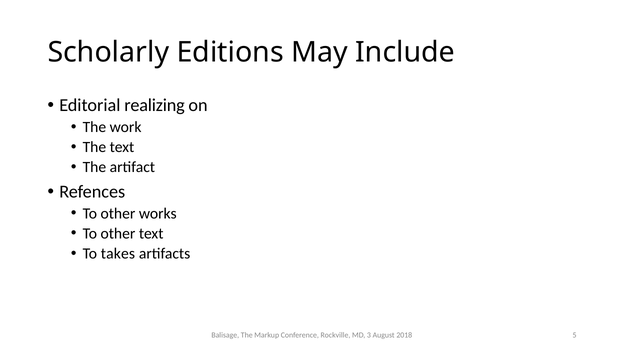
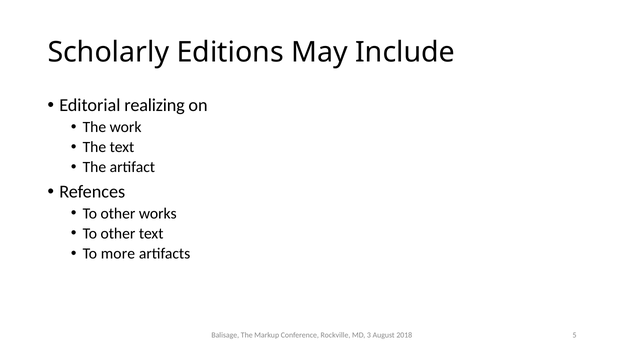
takes: takes -> more
